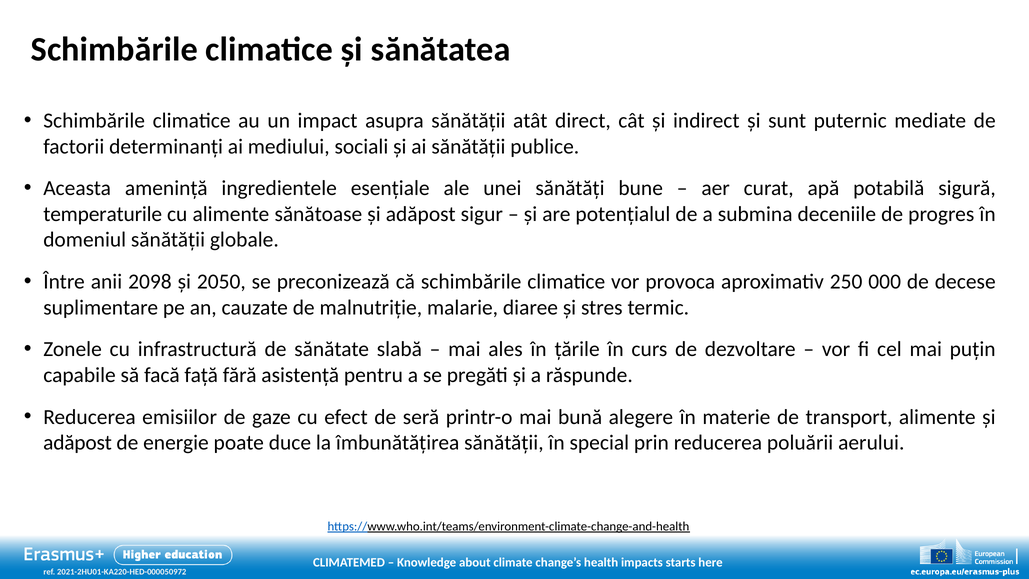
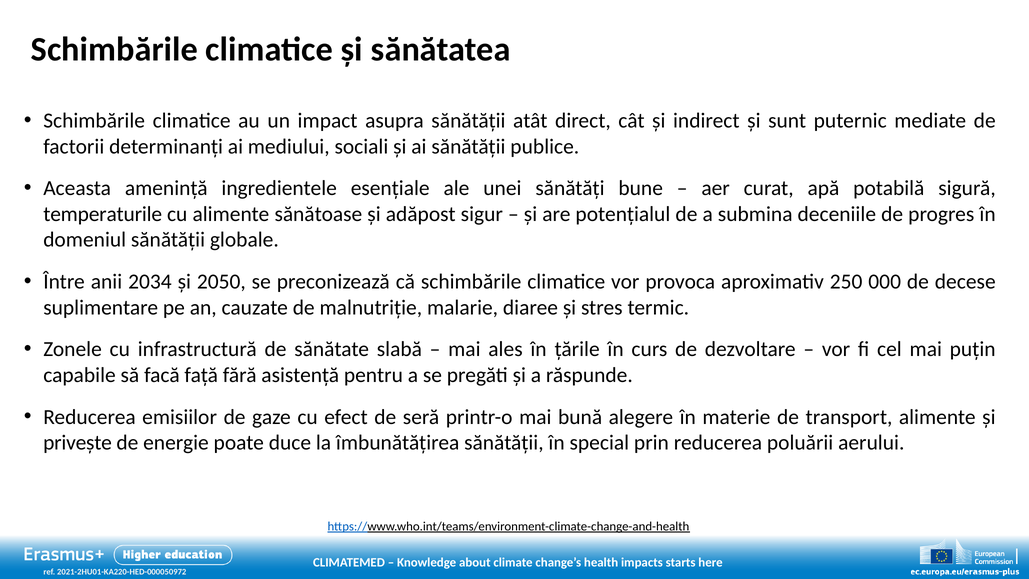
2098: 2098 -> 2034
adăpost at (78, 443): adăpost -> privește
